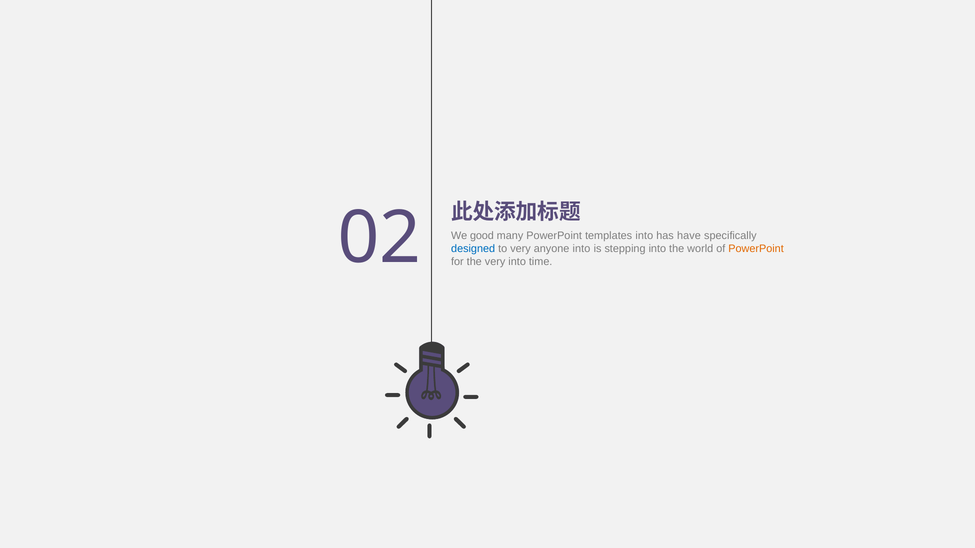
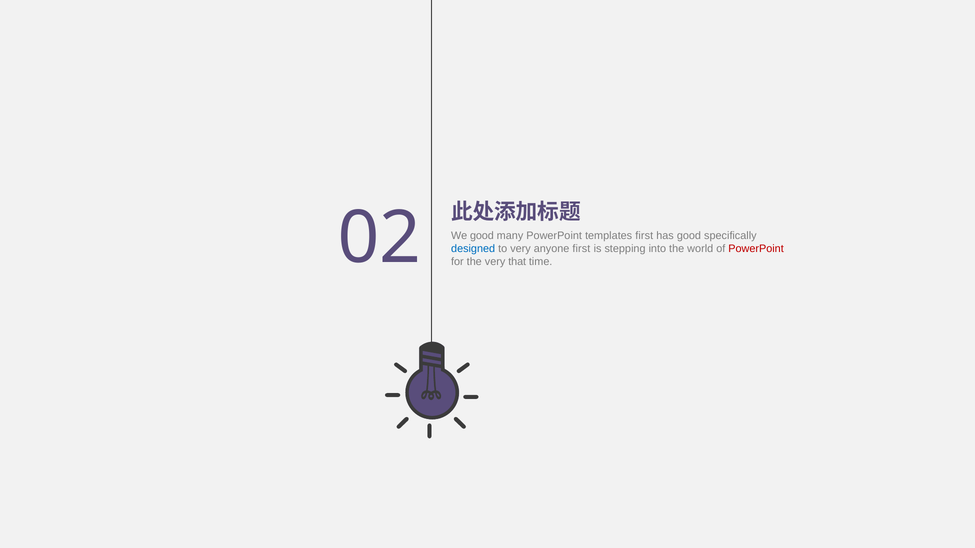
templates into: into -> first
has have: have -> good
anyone into: into -> first
PowerPoint at (756, 249) colour: orange -> red
very into: into -> that
